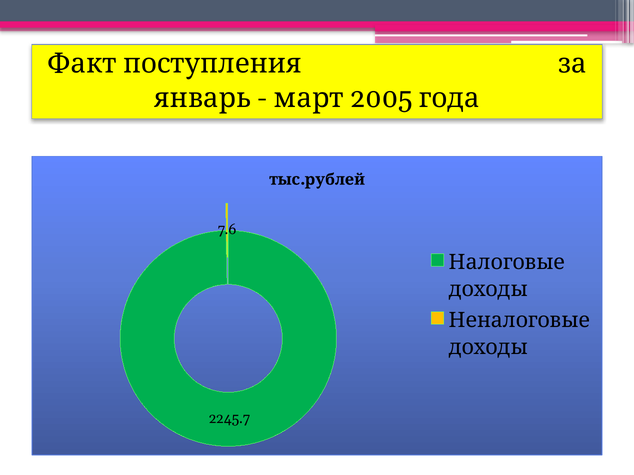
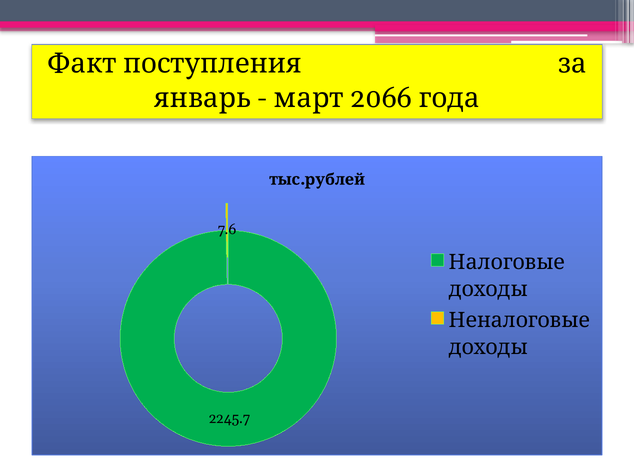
2005: 2005 -> 2066
